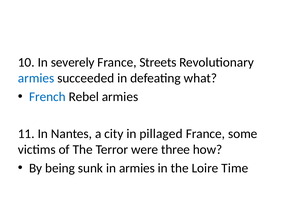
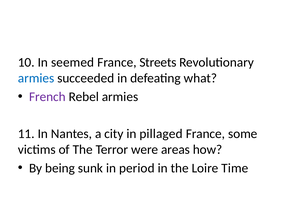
severely: severely -> seemed
French colour: blue -> purple
three: three -> areas
in armies: armies -> period
